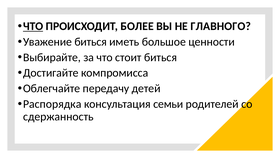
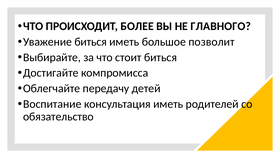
ЧТО at (33, 26) underline: present -> none
ценности: ценности -> позволит
Распорядка: Распорядка -> Воспитание
консультация семьи: семьи -> иметь
сдержанность: сдержанность -> обязательство
